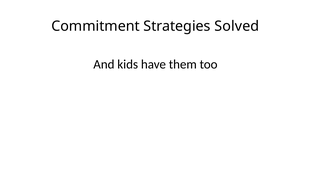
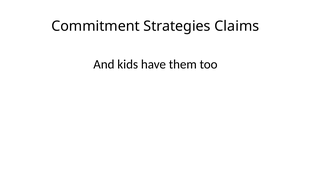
Solved: Solved -> Claims
